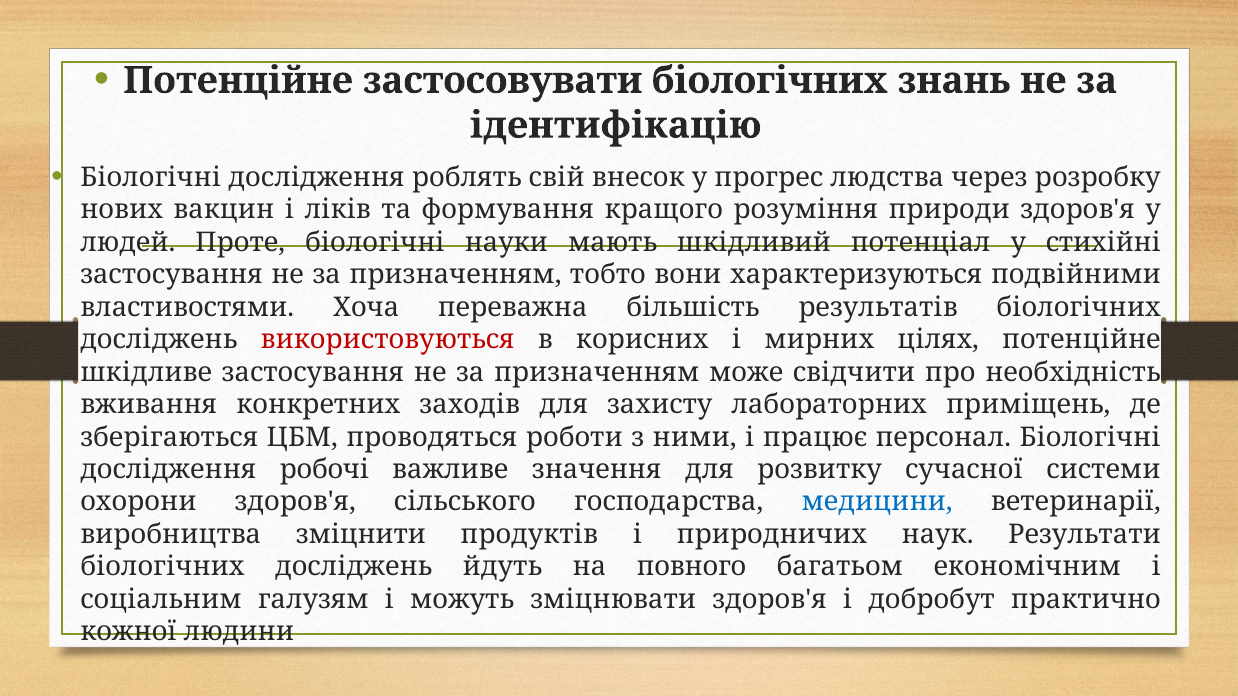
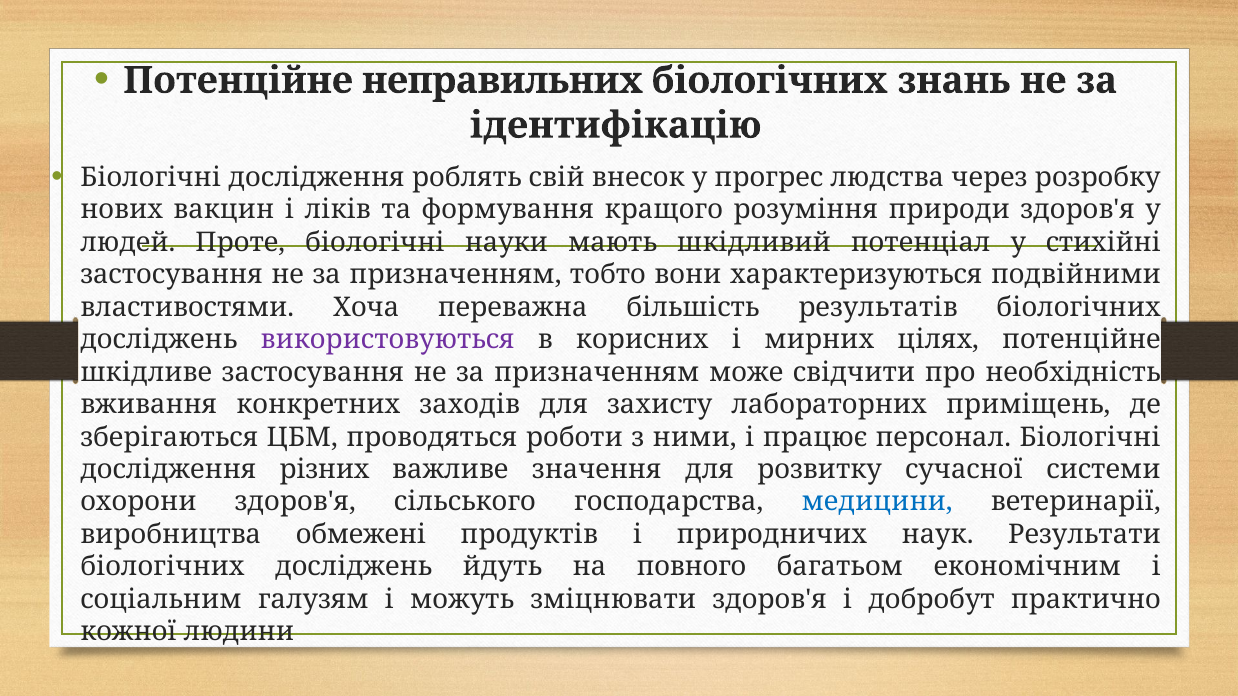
застосовувати: застосовувати -> неправильних
використовуються colour: red -> purple
робочі: робочі -> різних
зміцнити: зміцнити -> обмежені
